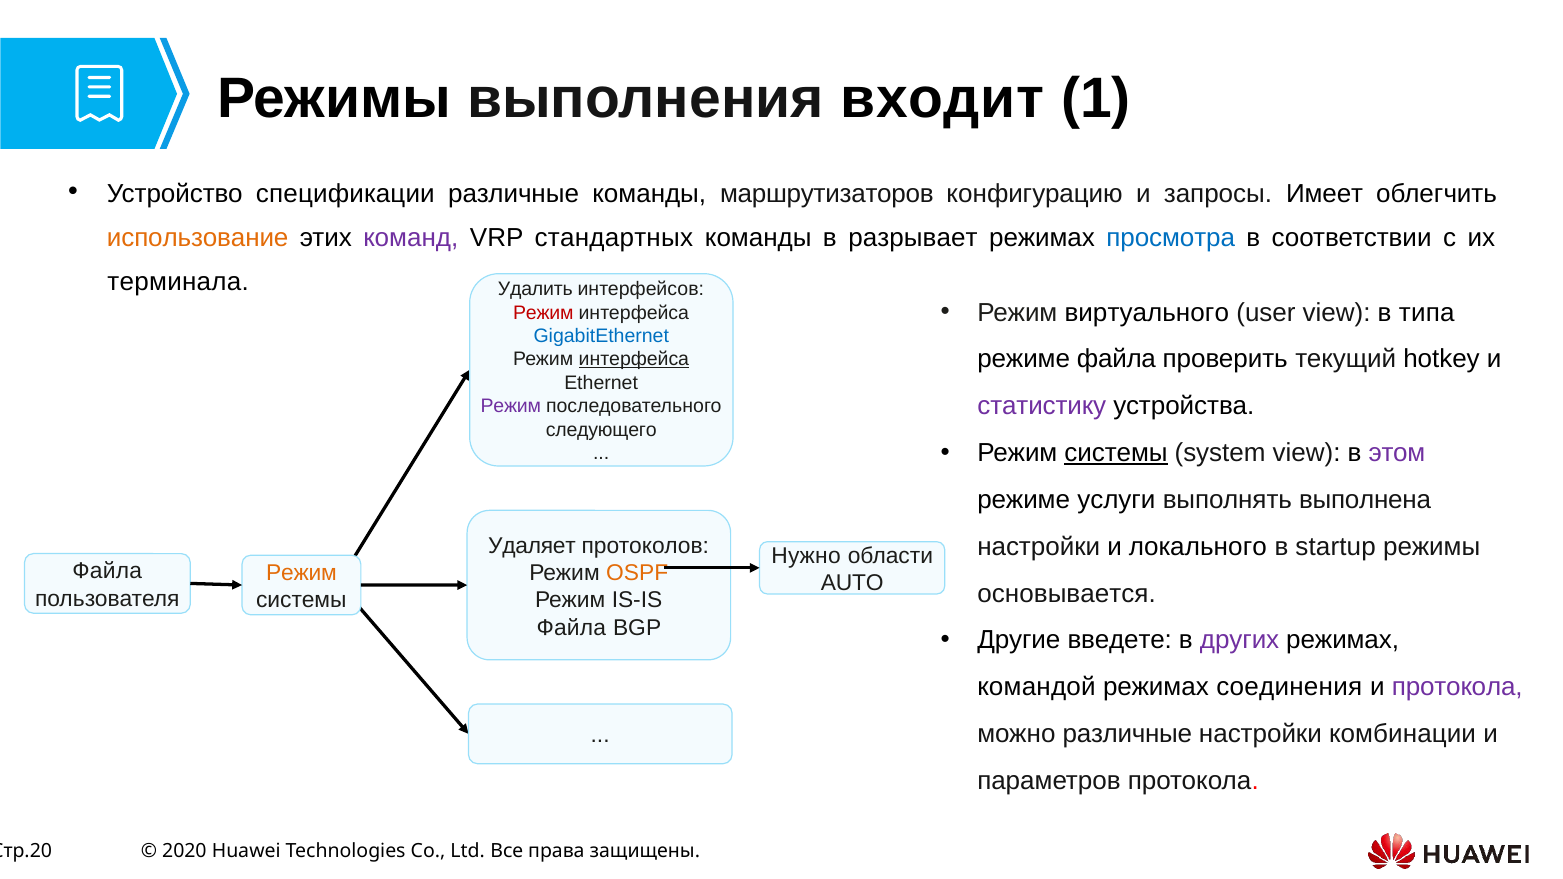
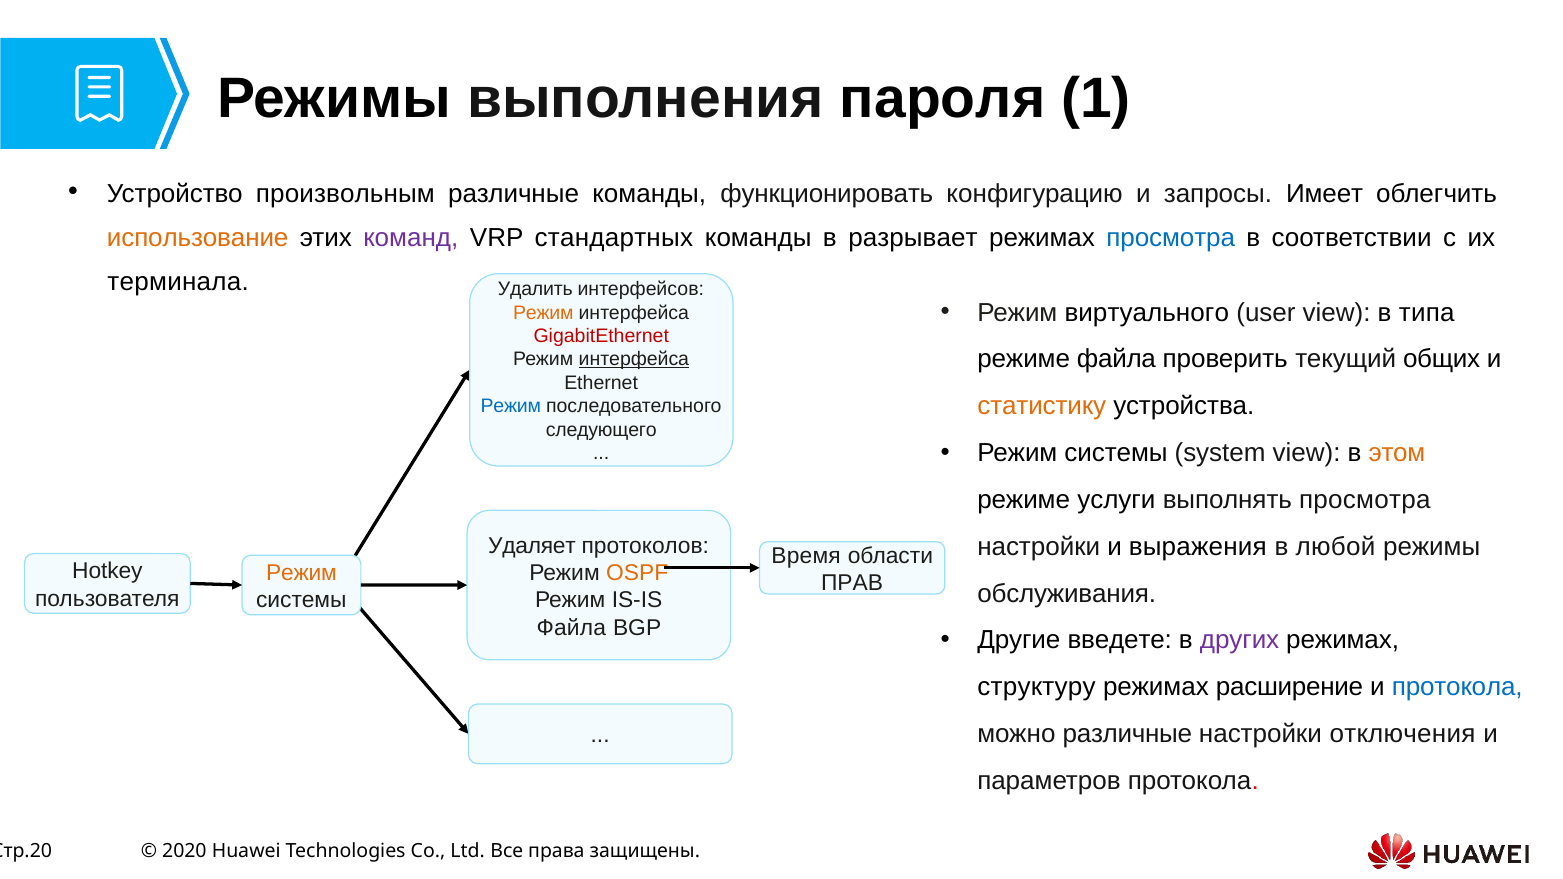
входит: входит -> пароля
спецификации: спецификации -> произвольным
маршрутизаторов: маршрутизаторов -> функционировать
Режим at (543, 313) colour: red -> orange
GigabitEthernet colour: blue -> red
hotkey: hotkey -> общих
статистику colour: purple -> orange
Режим at (511, 406) colour: purple -> blue
системы at (1116, 453) underline: present -> none
этом colour: purple -> orange
выполнять выполнена: выполнена -> просмотра
локального: локального -> выражения
startup: startup -> любой
Нужно: Нужно -> Время
Файла at (107, 571): Файла -> Hotkey
AUTO: AUTO -> ПРАВ
основывается: основывается -> обслуживания
командой: командой -> структуру
соединения: соединения -> расширение
протокола at (1457, 687) colour: purple -> blue
комбинации: комбинации -> отключения
